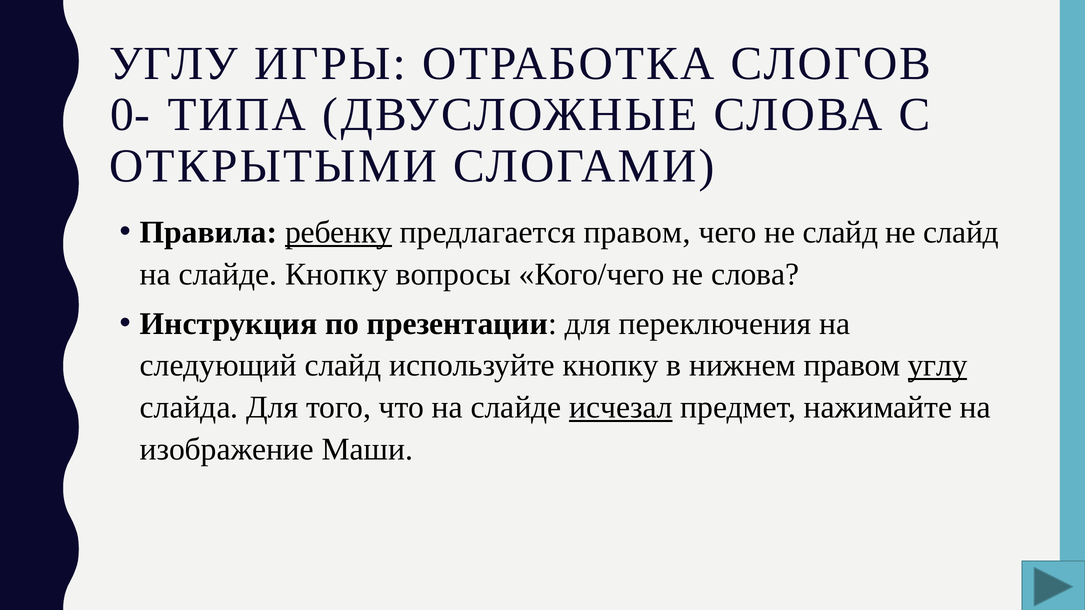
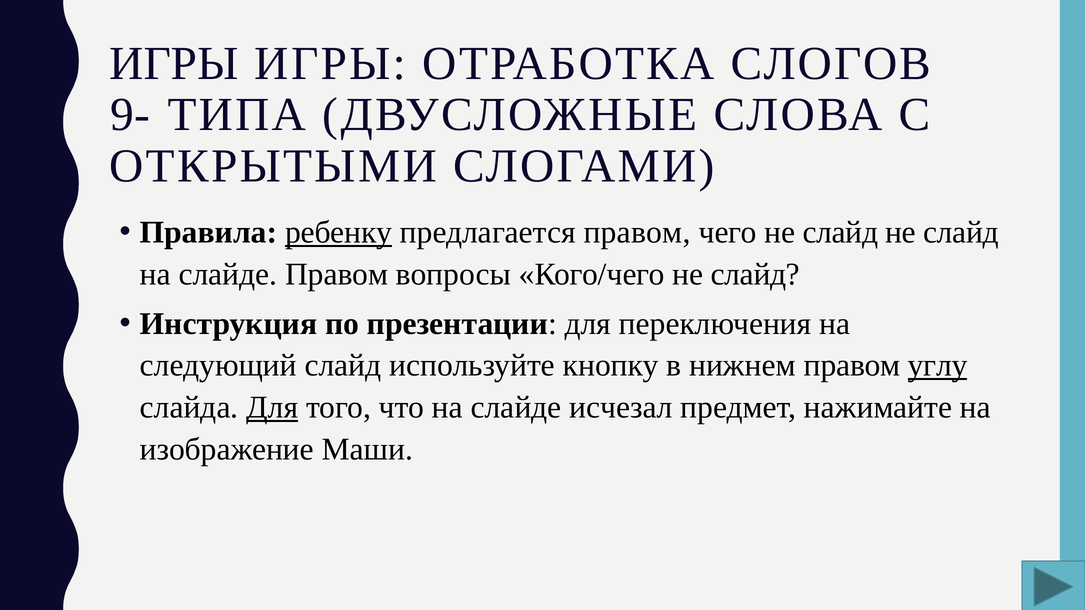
УГЛУ at (174, 63): УГЛУ -> ИГРЫ
0-: 0- -> 9-
слайде Кнопку: Кнопку -> Правом
Кого/чего не слова: слова -> слайд
Для at (272, 408) underline: none -> present
исчезал underline: present -> none
